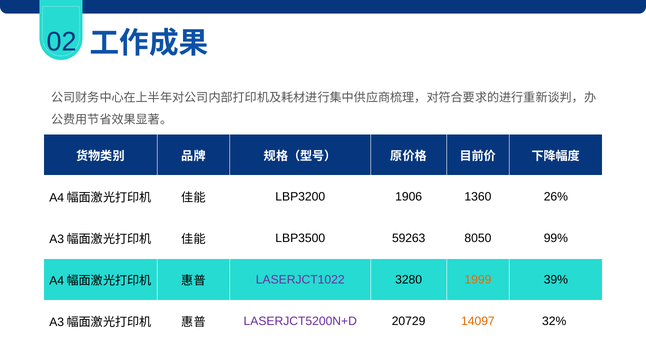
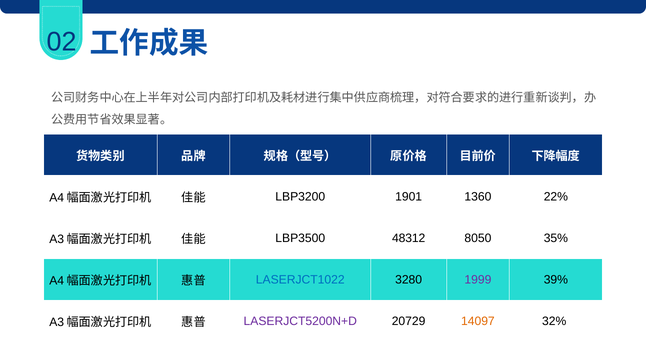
1906: 1906 -> 1901
26%: 26% -> 22%
59263: 59263 -> 48312
99%: 99% -> 35%
LASERJCT1022 colour: purple -> blue
1999 colour: orange -> purple
